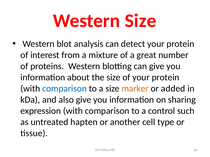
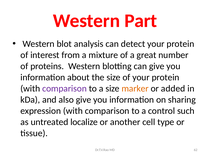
Western Size: Size -> Part
comparison at (65, 89) colour: blue -> purple
hapten: hapten -> localize
